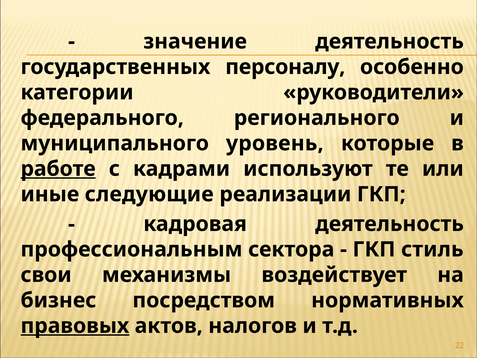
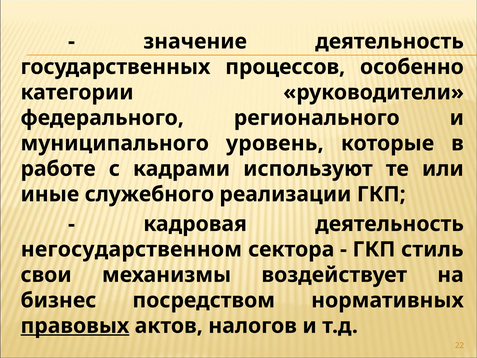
персоналу: персоналу -> процессов
работе underline: present -> none
следующие: следующие -> служебного
профессиональным: профессиональным -> негосударственном
